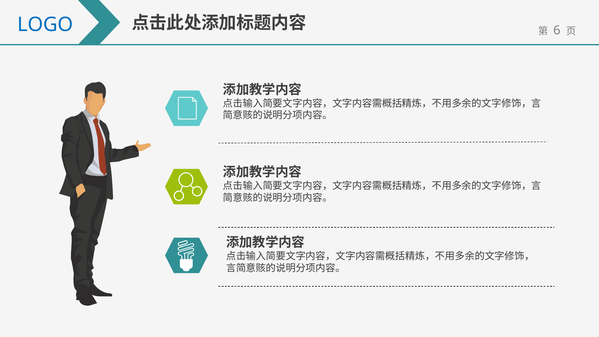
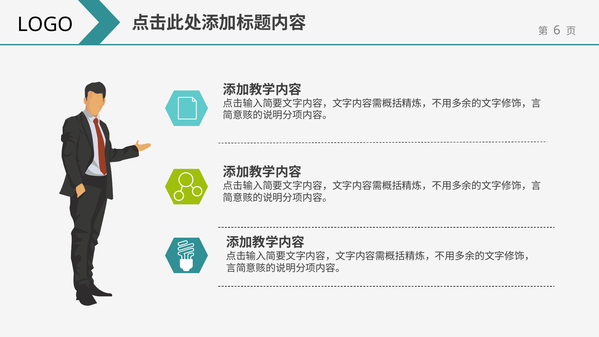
LOGO colour: blue -> black
